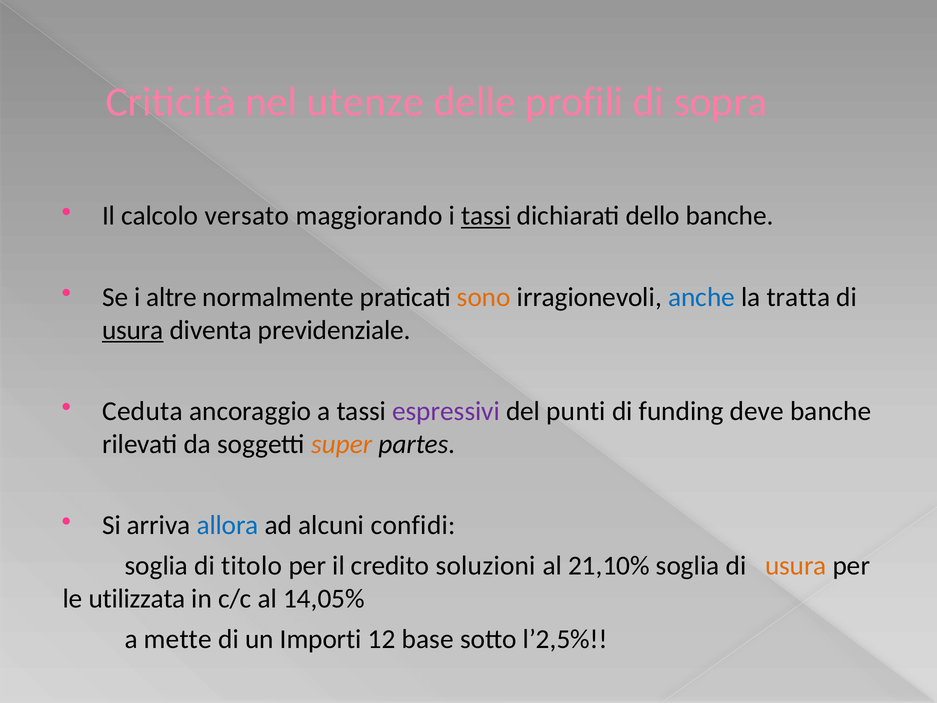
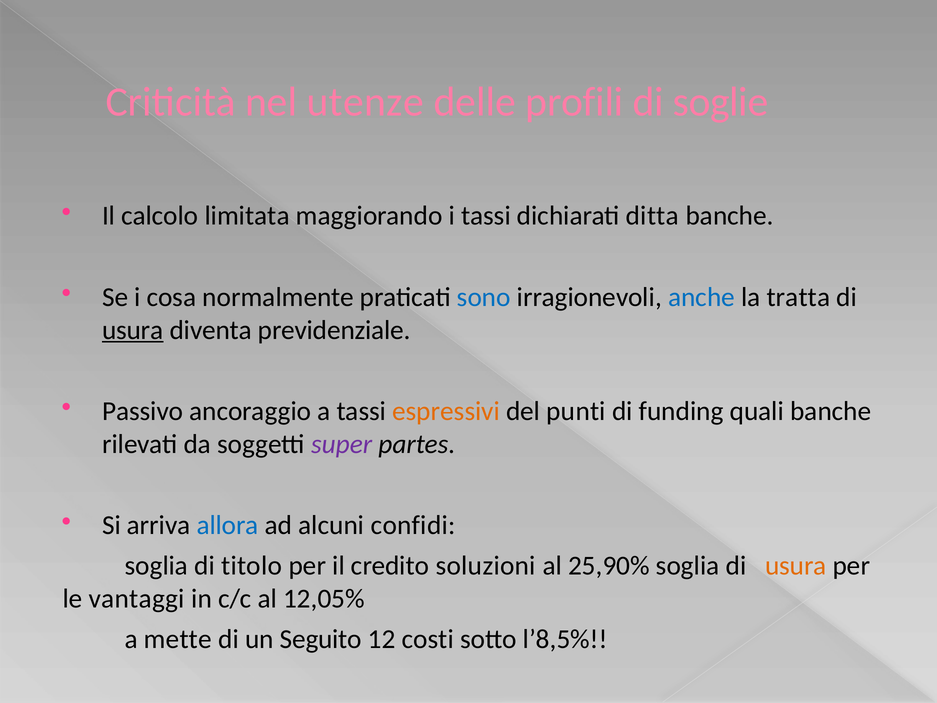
sopra: sopra -> soglie
versato: versato -> limitata
tassi at (486, 216) underline: present -> none
dello: dello -> ditta
altre: altre -> cosa
sono colour: orange -> blue
Ceduta: Ceduta -> Passivo
espressivi colour: purple -> orange
deve: deve -> quali
super colour: orange -> purple
21,10%: 21,10% -> 25,90%
utilizzata: utilizzata -> vantaggi
14,05%: 14,05% -> 12,05%
Importi: Importi -> Seguito
base: base -> costi
l’2,5%: l’2,5% -> l’8,5%
